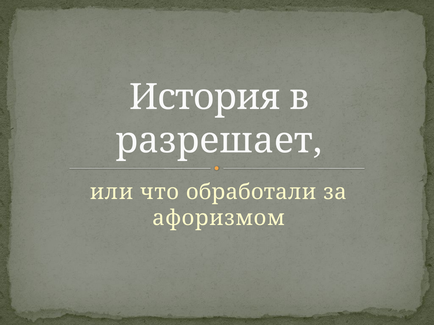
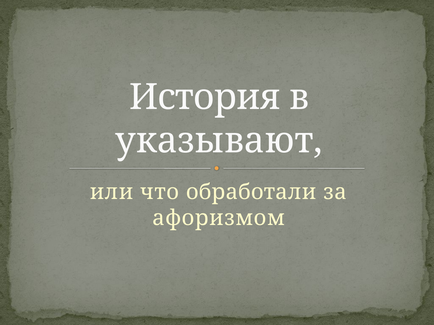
разрешает: разрешает -> указывают
